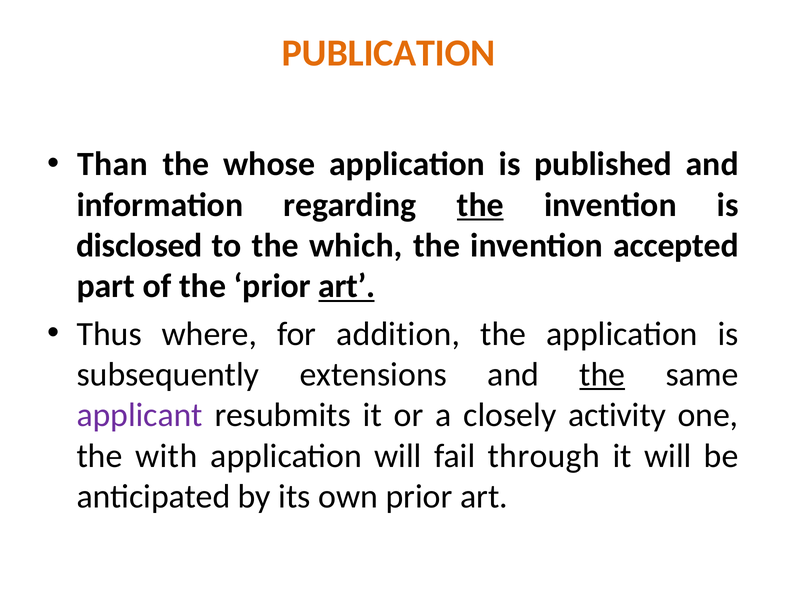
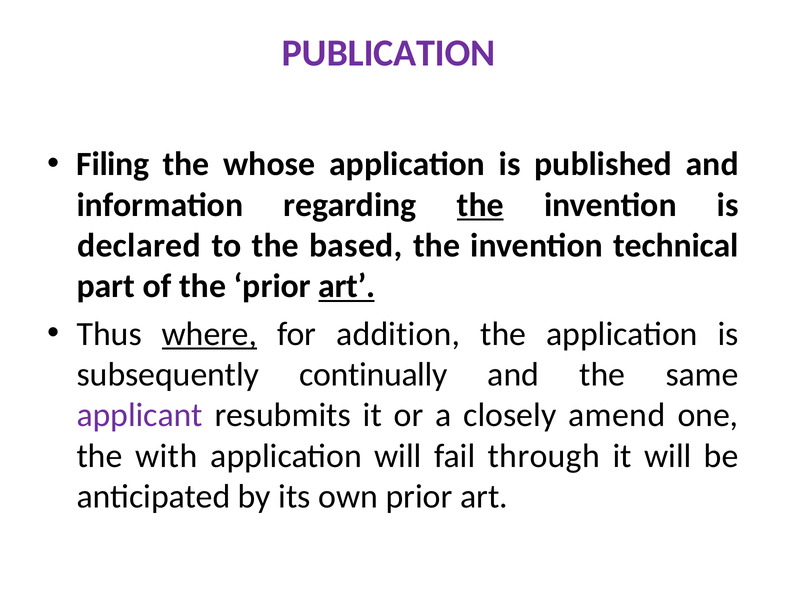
PUBLICATION colour: orange -> purple
Than: Than -> Filing
disclosed: disclosed -> declared
which: which -> based
accepted: accepted -> technical
where underline: none -> present
extensions: extensions -> continually
the at (602, 374) underline: present -> none
activity: activity -> amend
